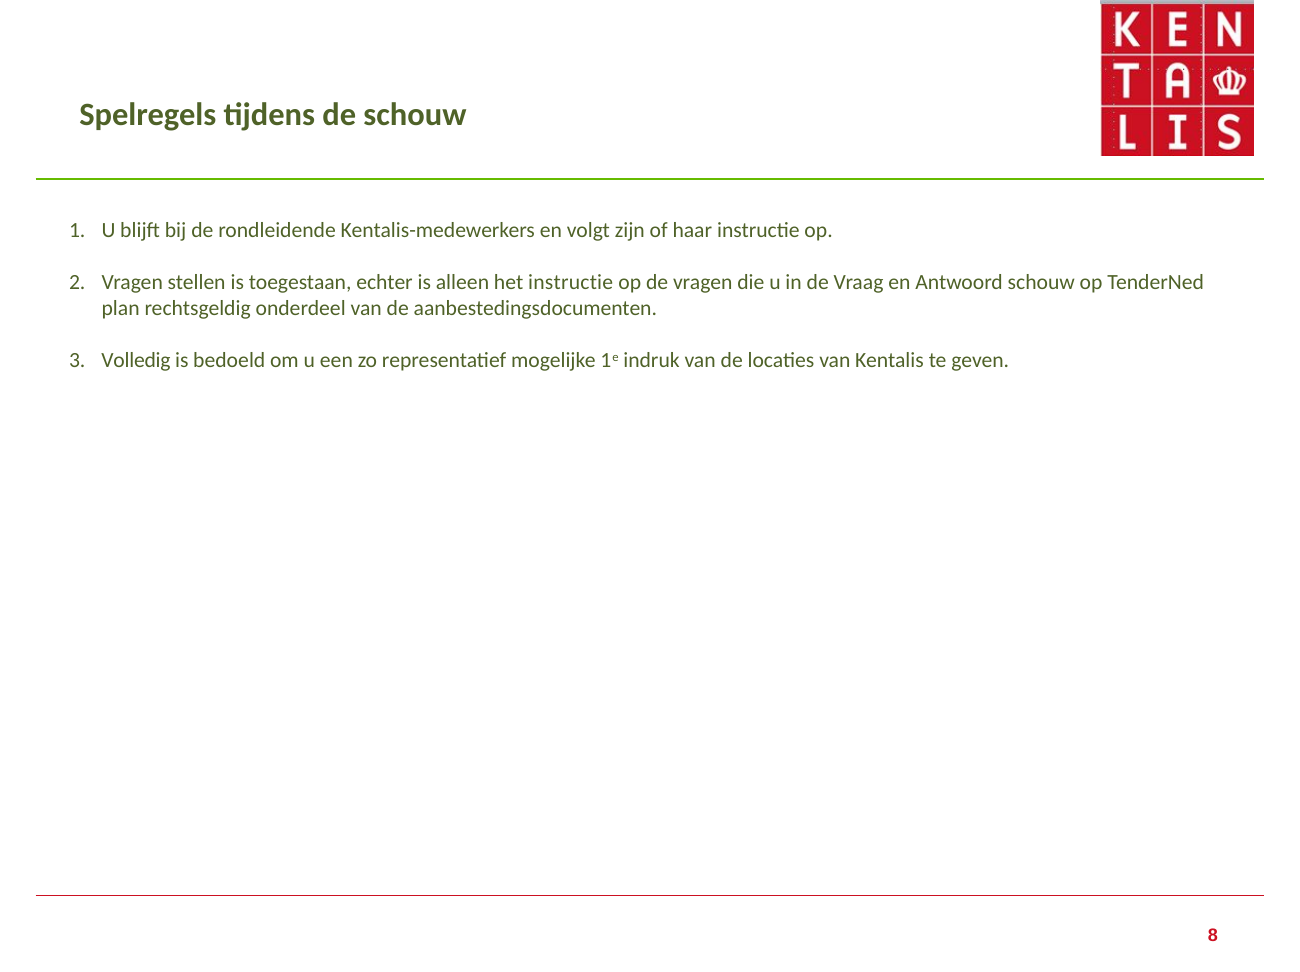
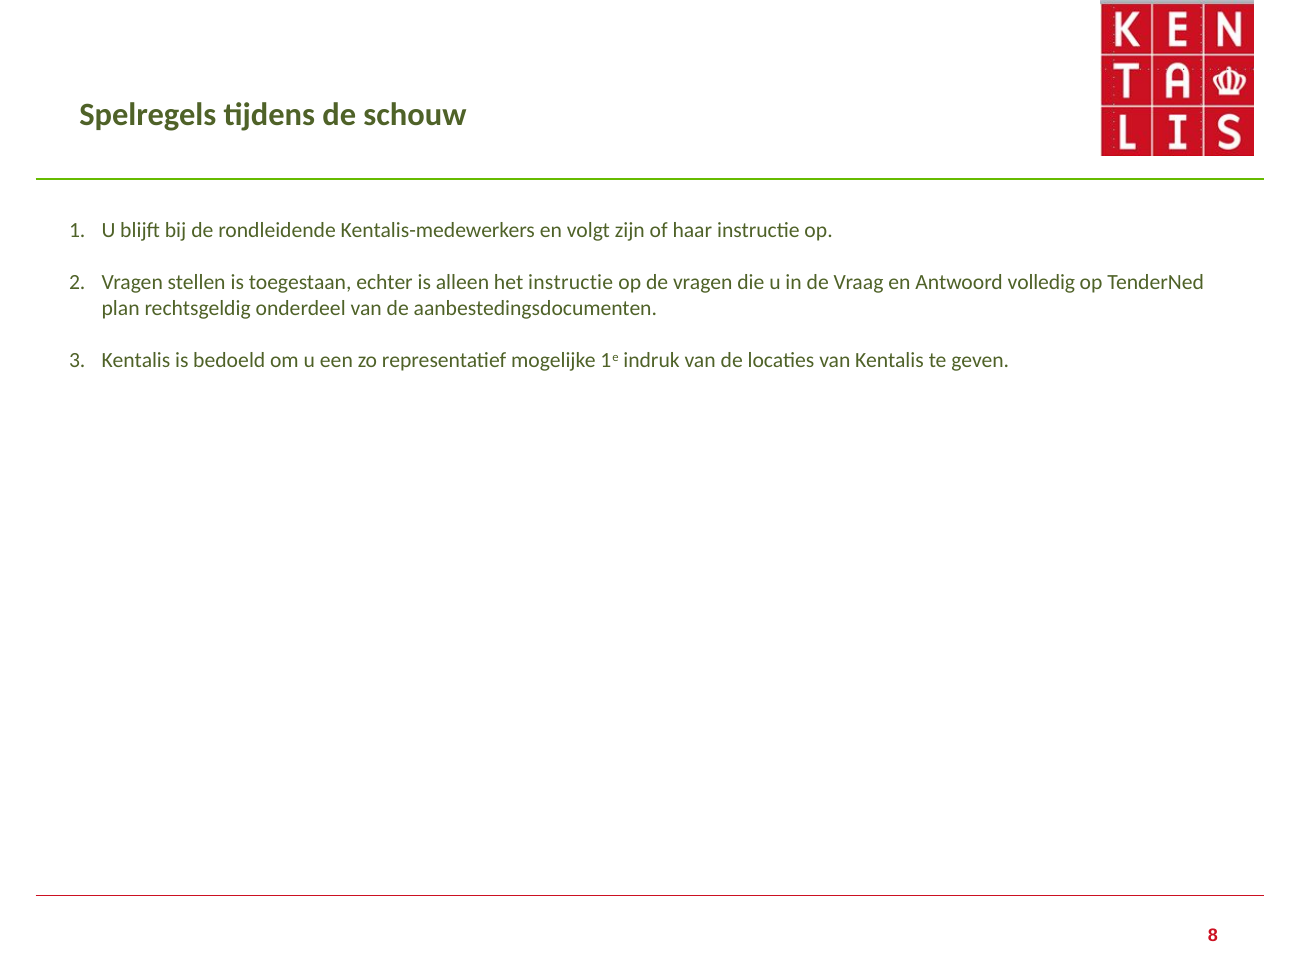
Antwoord schouw: schouw -> volledig
Volledig at (136, 361): Volledig -> Kentalis
